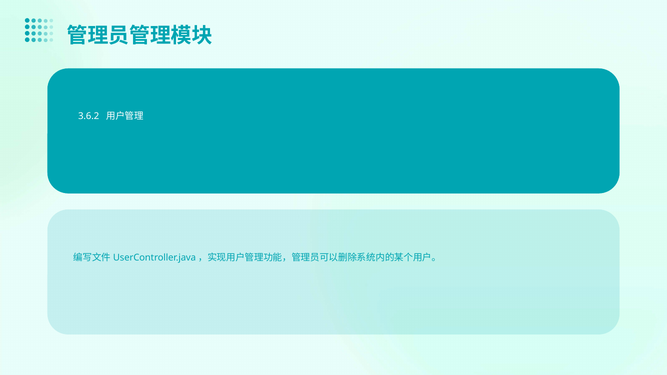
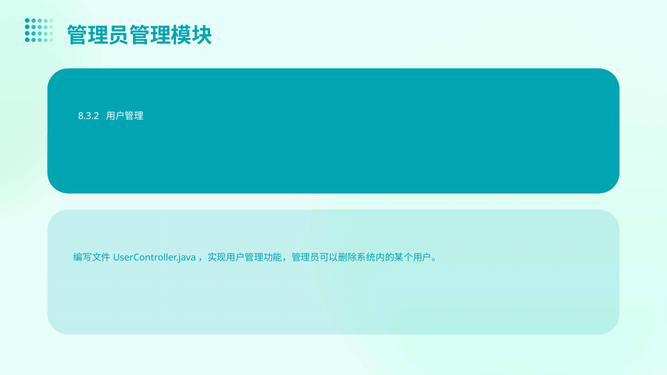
3.6.2: 3.6.2 -> 8.3.2
